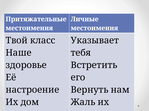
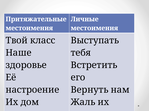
Указывает: Указывает -> Выступать
